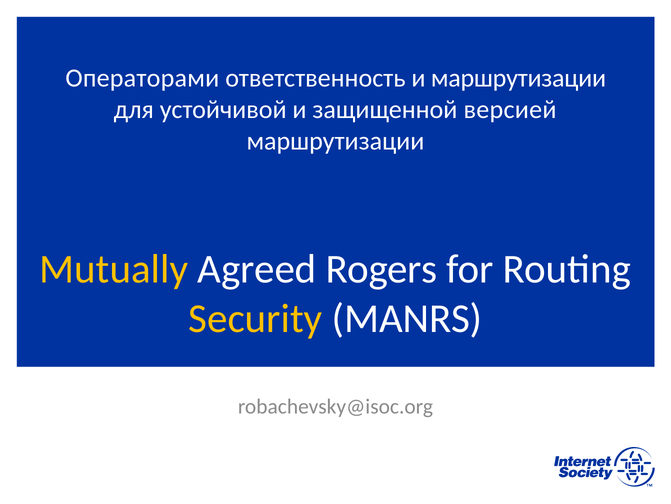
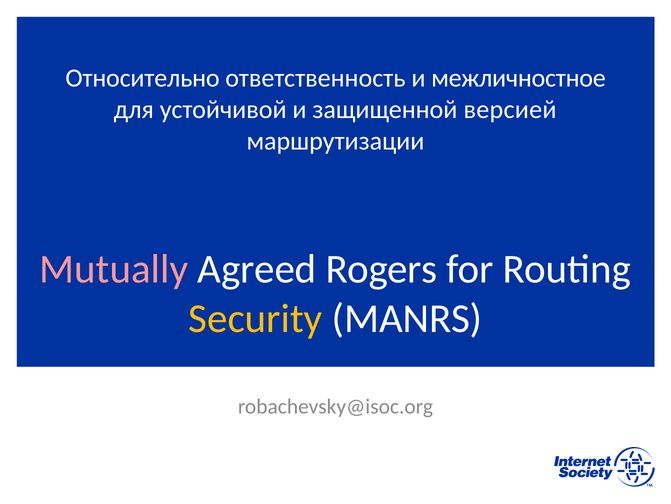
Операторами: Операторами -> Относительно
и маршрутизации: маршрутизации -> межличностное
Mutually colour: yellow -> pink
